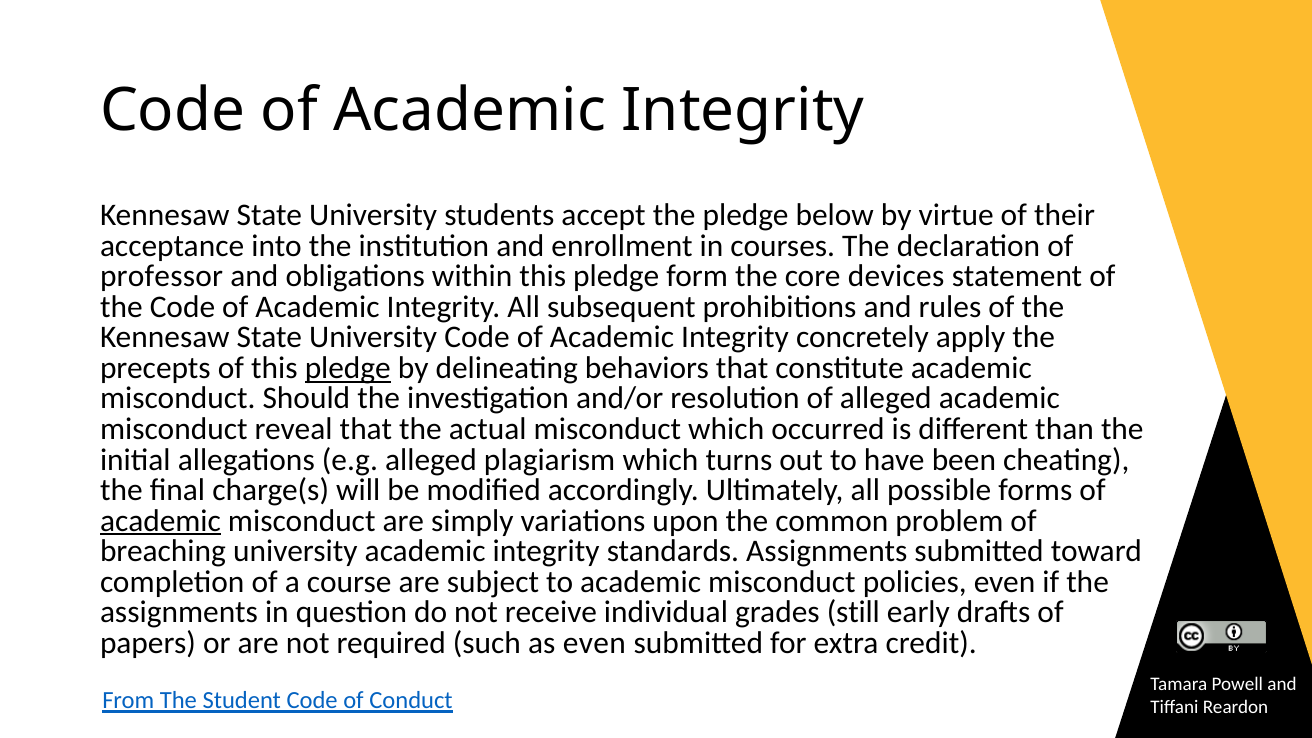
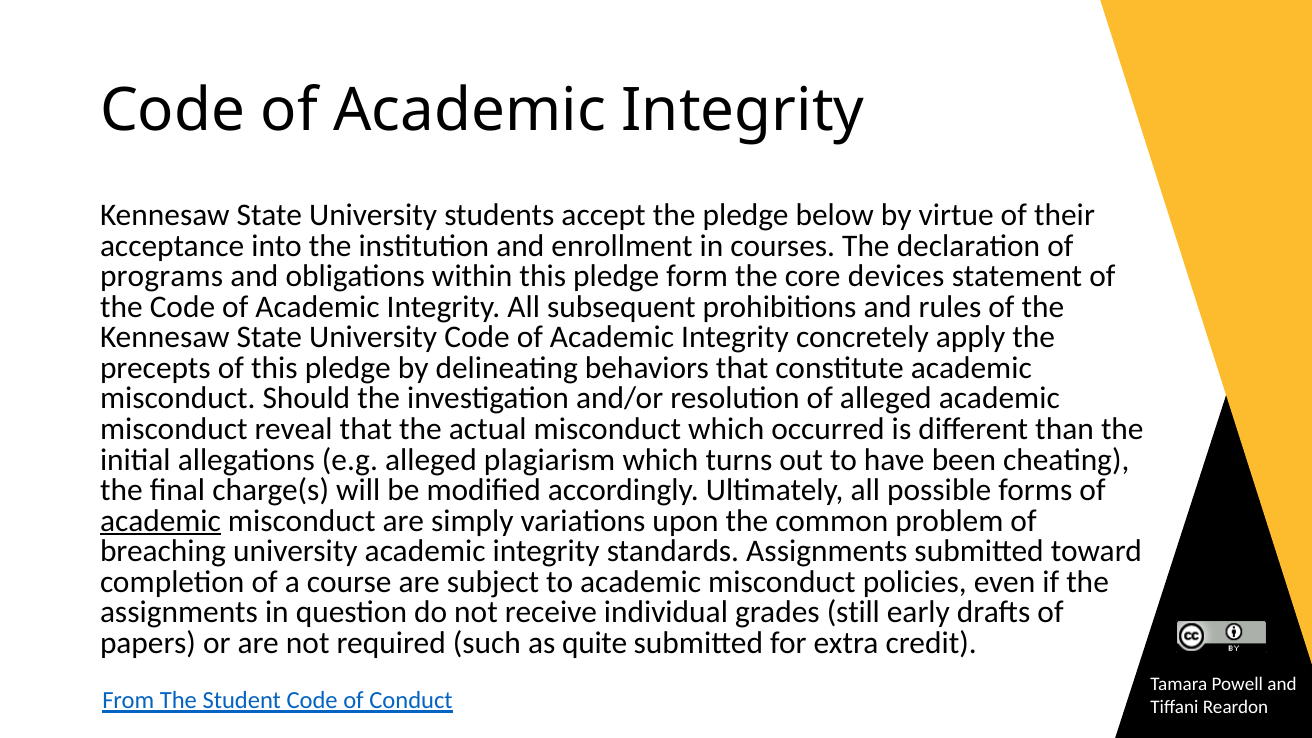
professor: professor -> programs
pledge at (348, 368) underline: present -> none
as even: even -> quite
